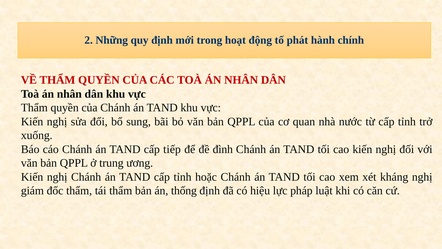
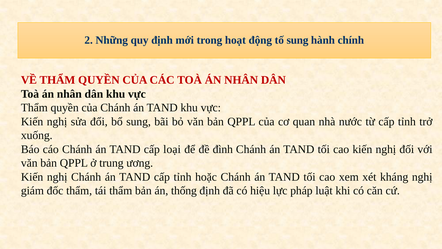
tố phát: phát -> sung
tiếp: tiếp -> loại
